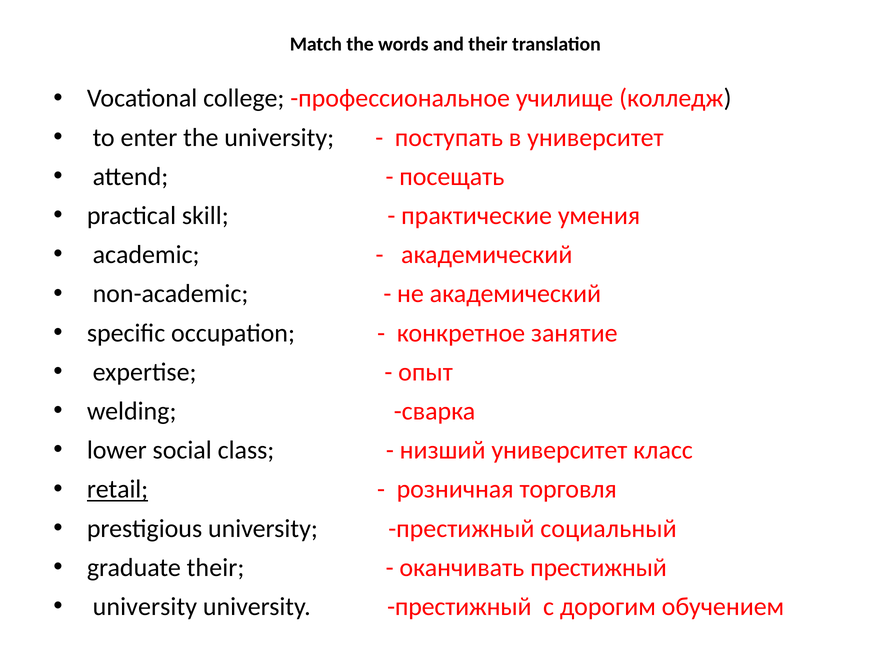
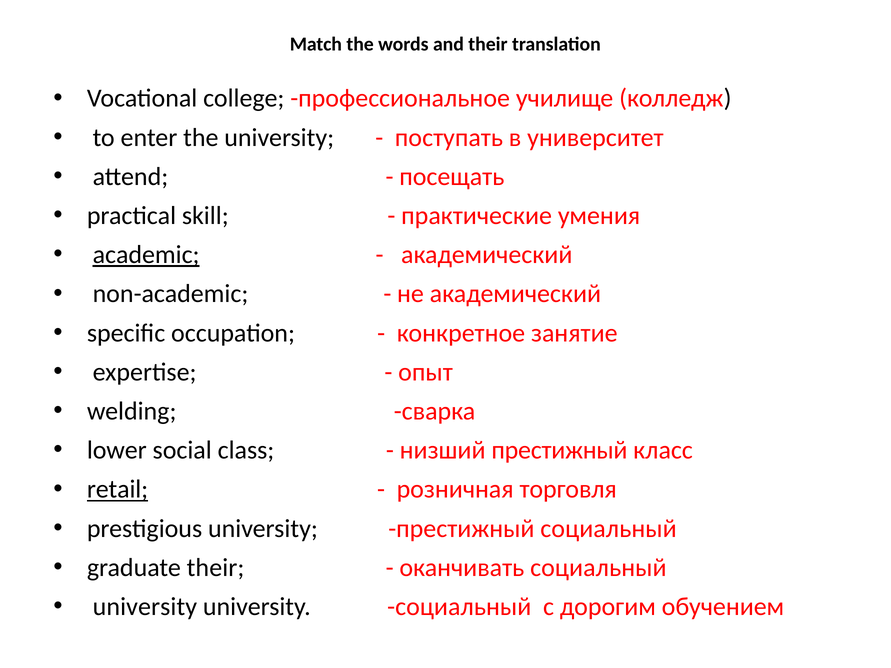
academic underline: none -> present
низший университет: университет -> престижный
оканчивать престижный: престижный -> социальный
престижный at (459, 607): престижный -> социальный
